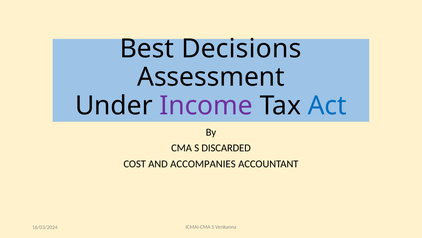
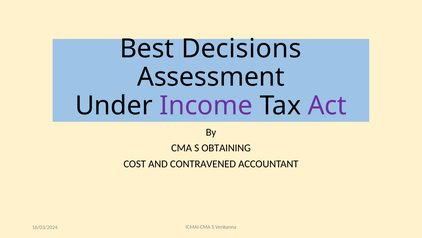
Act colour: blue -> purple
DISCARDED: DISCARDED -> OBTAINING
ACCOMPANIES: ACCOMPANIES -> CONTRAVENED
